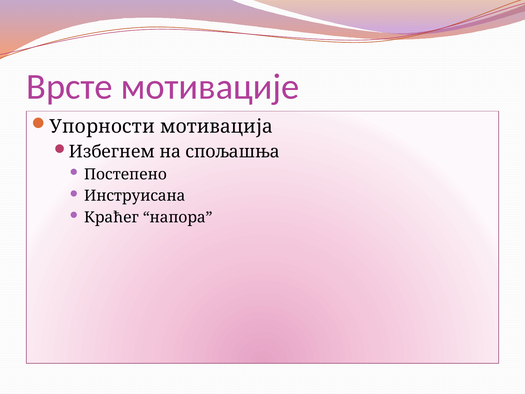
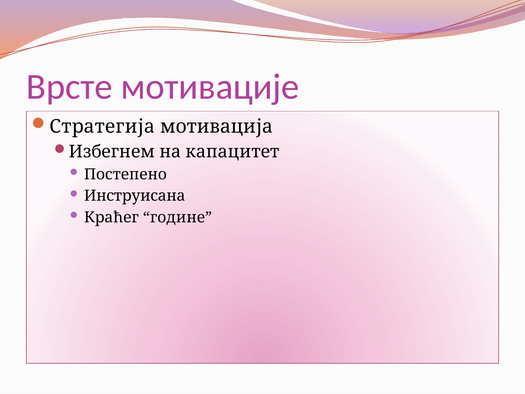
Упорности: Упорности -> Стратегија
спољашња: спољашња -> капацитет
напора: напора -> године
